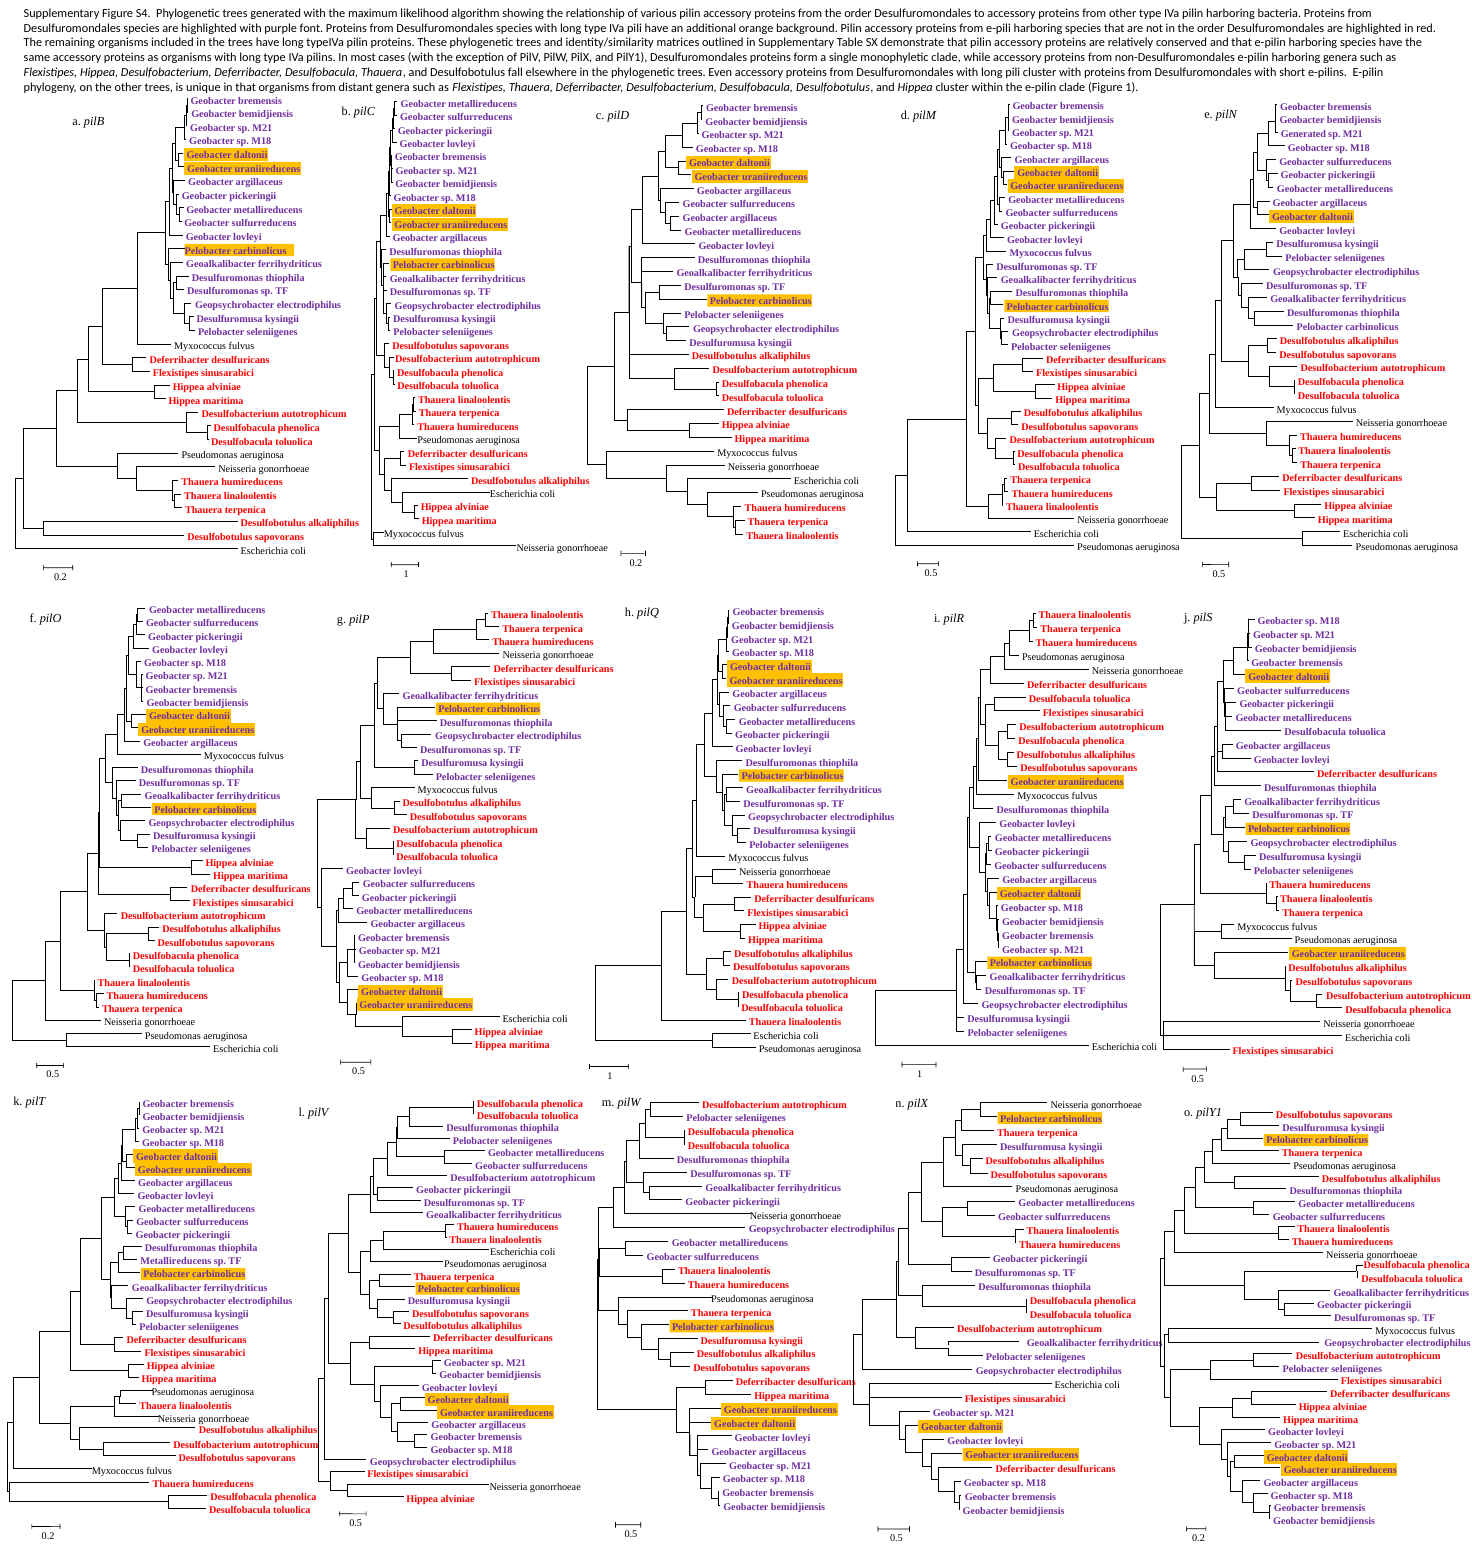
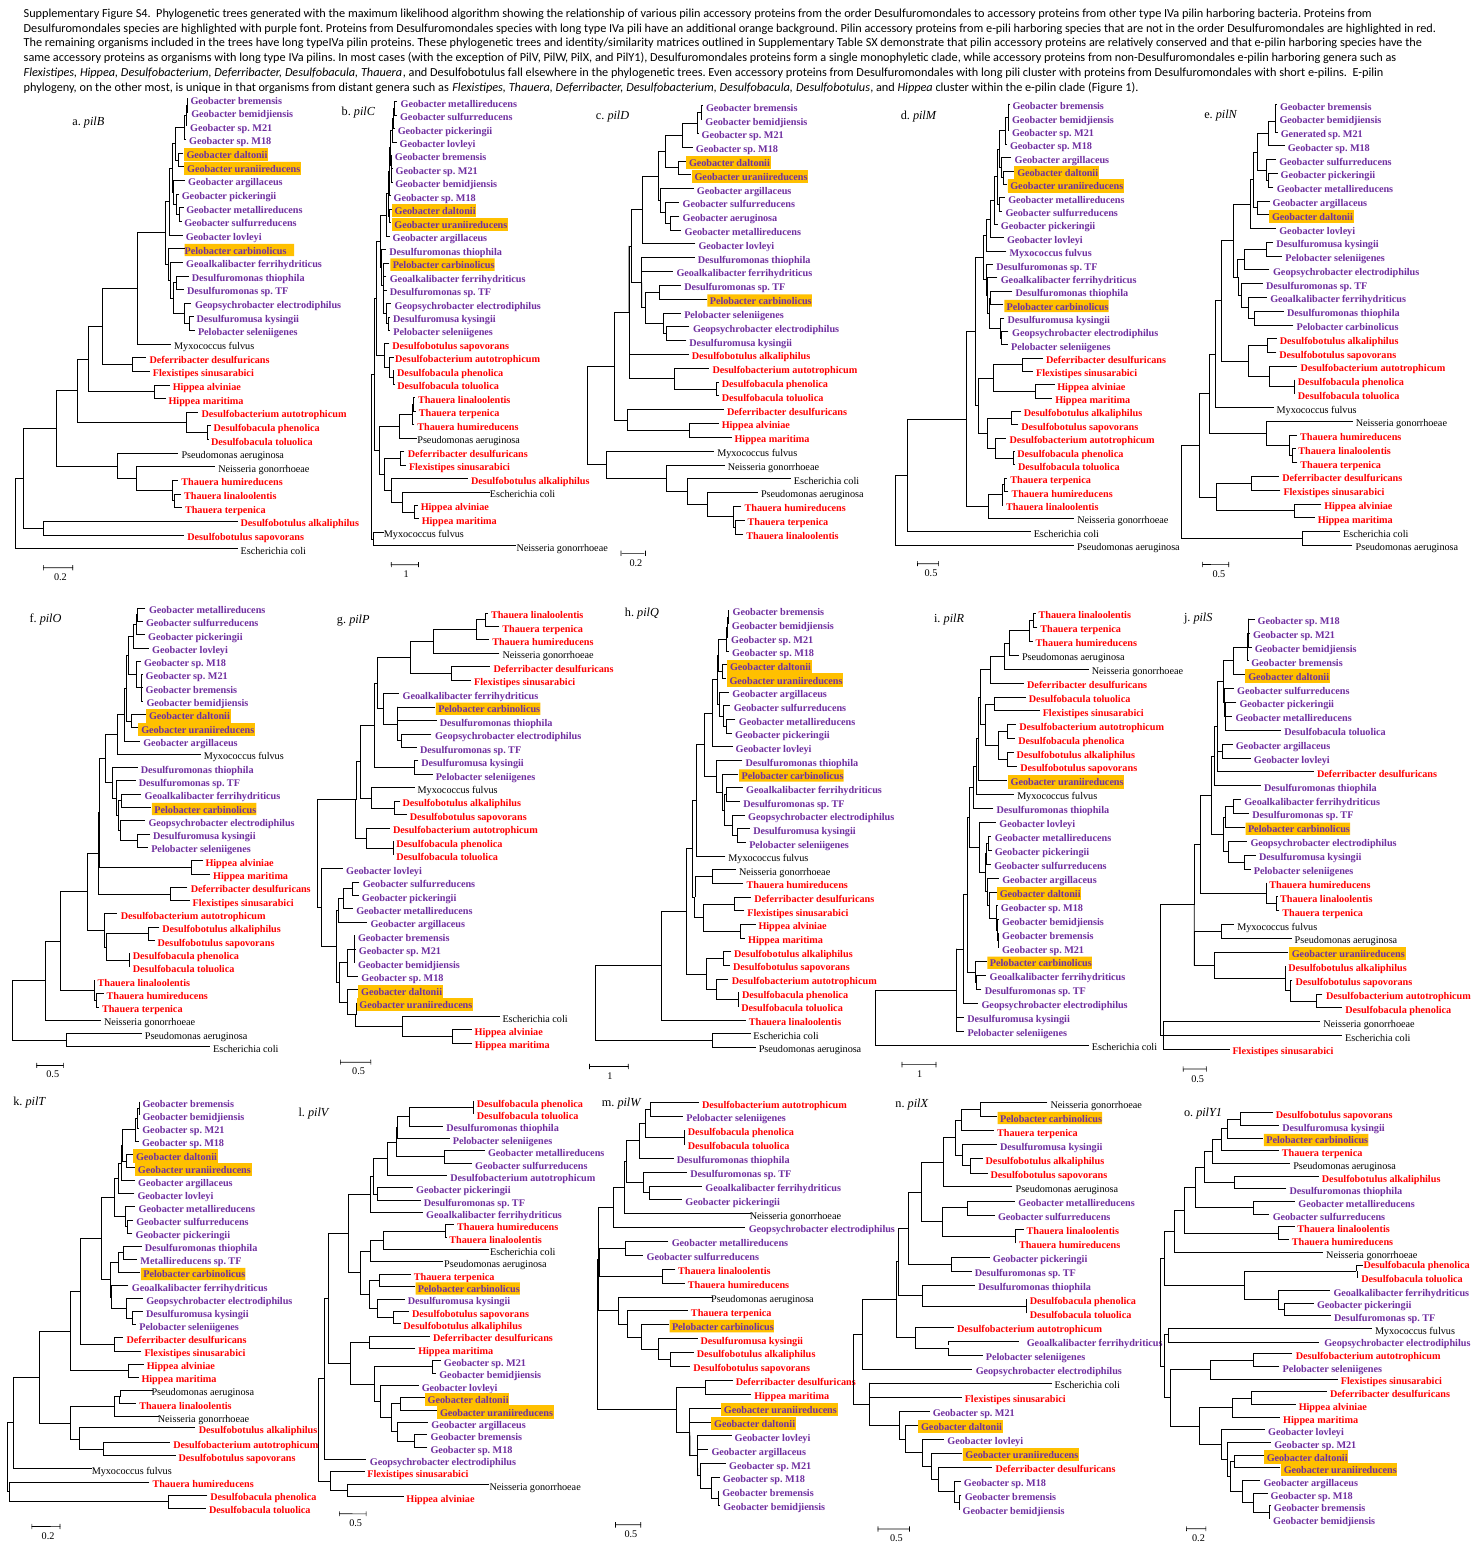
other trees: trees -> most
argillaceus at (754, 218): argillaceus -> aeruginosa
